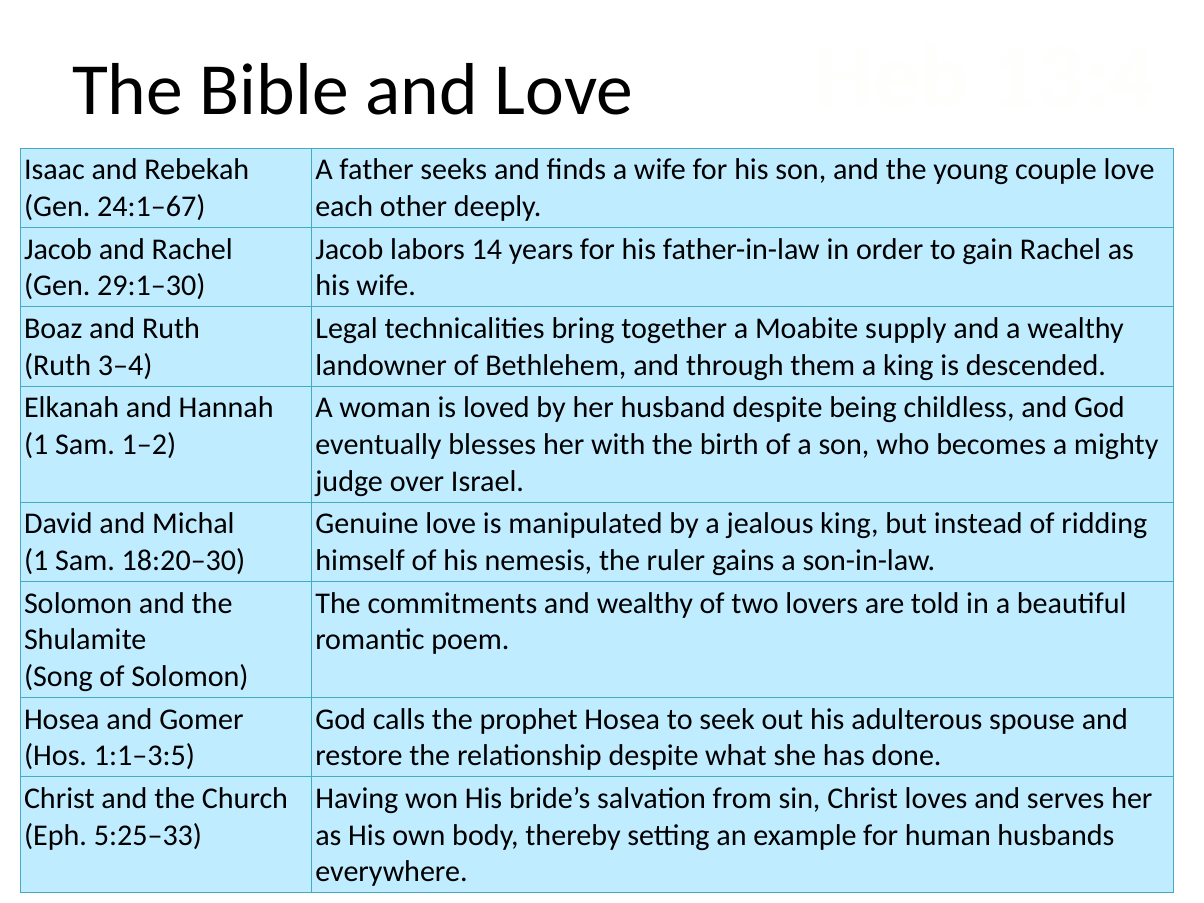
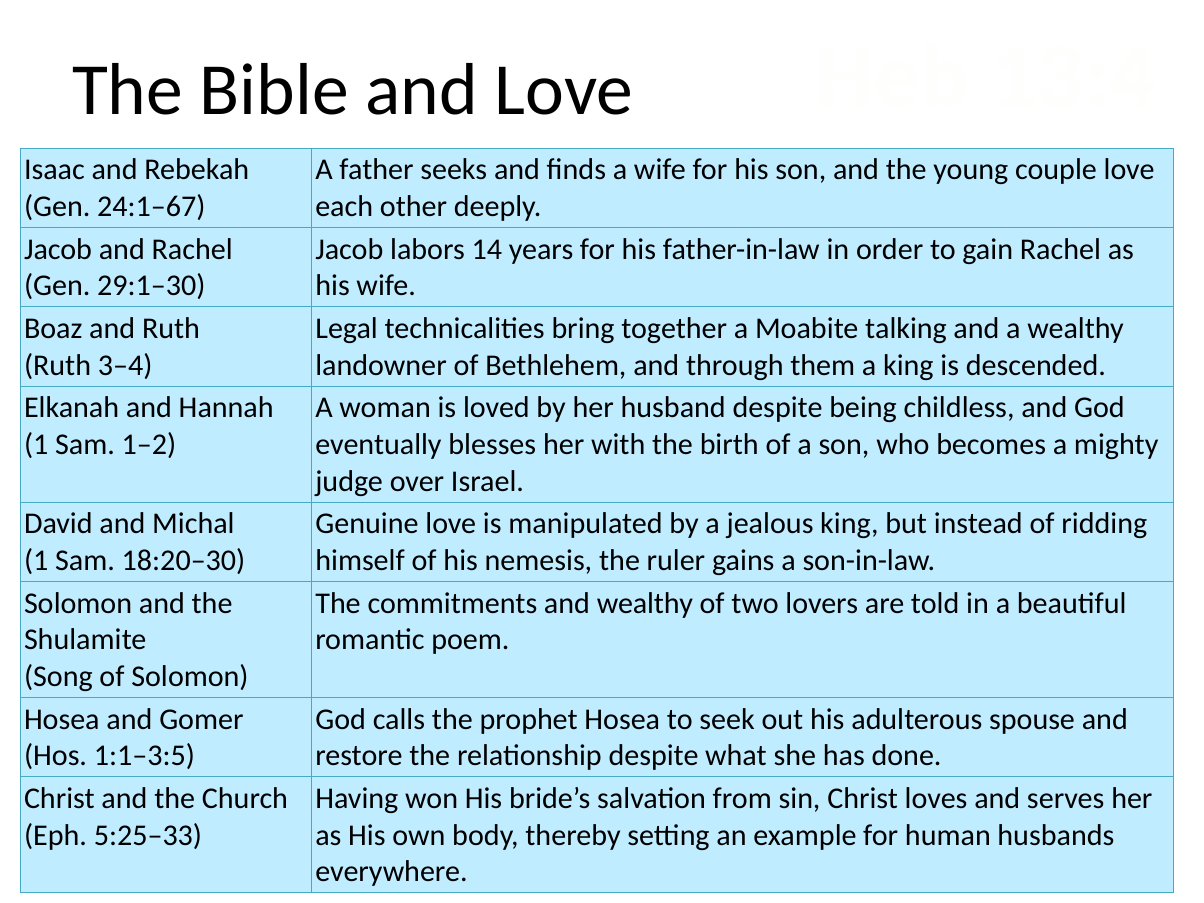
supply: supply -> talking
